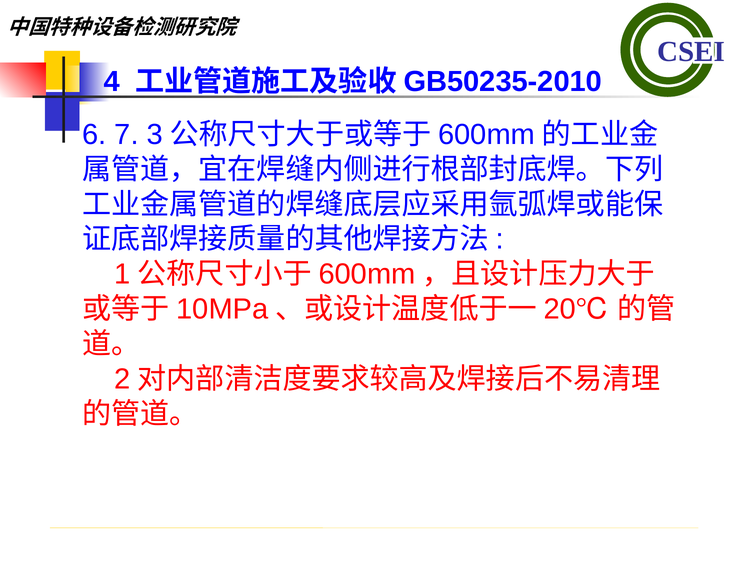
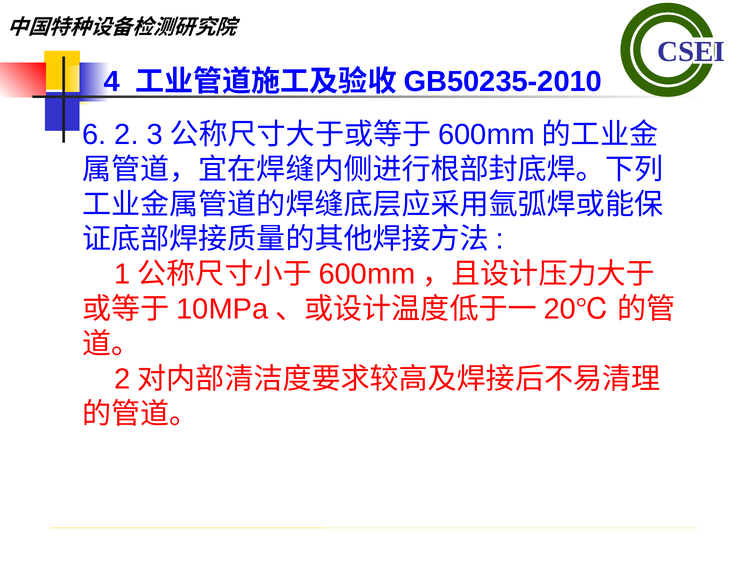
6 7: 7 -> 2
